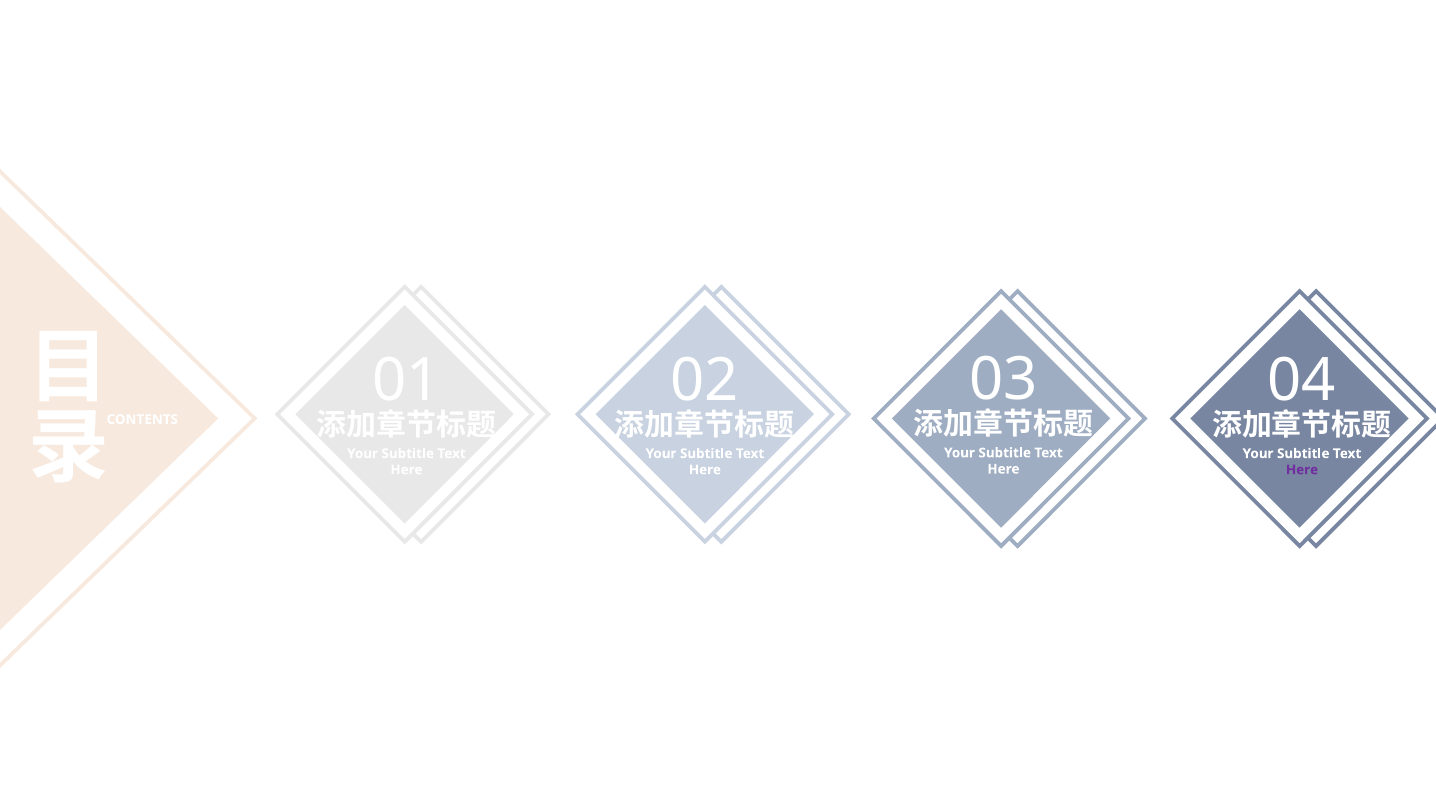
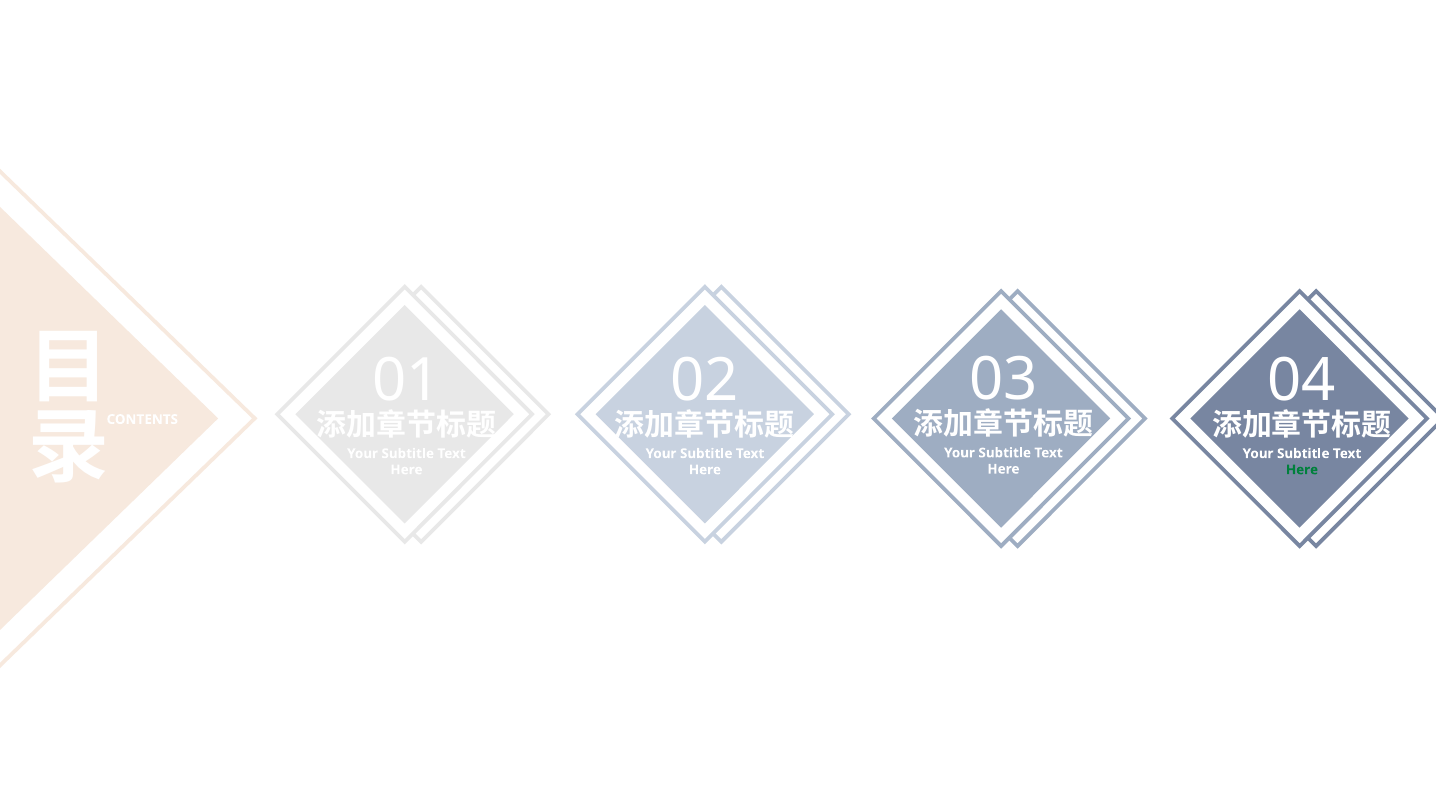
Here at (1302, 470) colour: purple -> green
